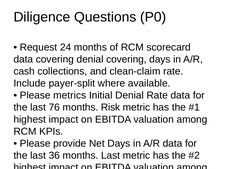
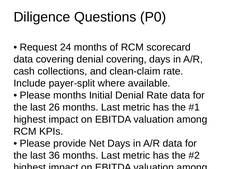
Please metrics: metrics -> months
76: 76 -> 26
Risk at (111, 108): Risk -> Last
